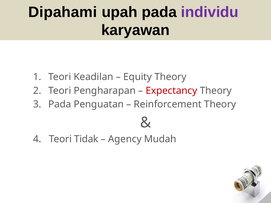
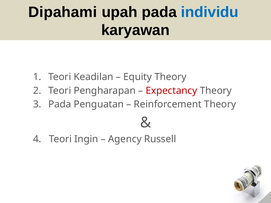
individu colour: purple -> blue
Tidak: Tidak -> Ingin
Mudah: Mudah -> Russell
